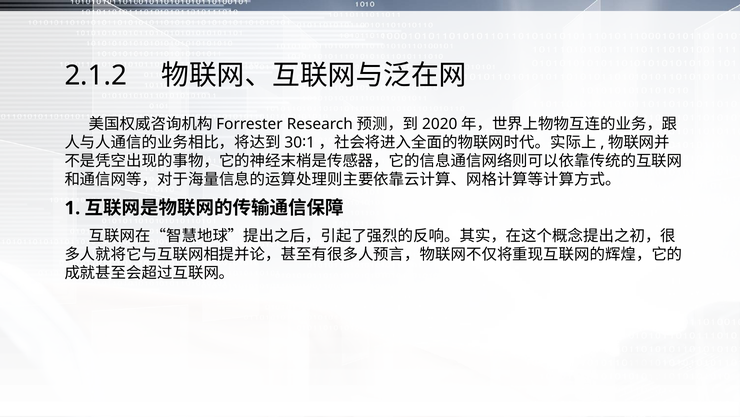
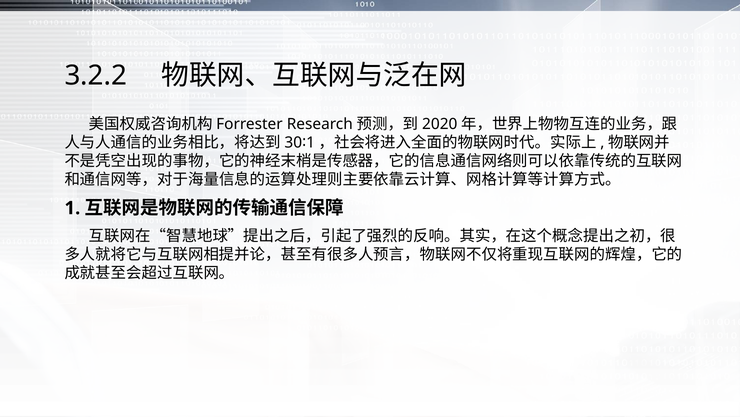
2.1.2: 2.1.2 -> 3.2.2
